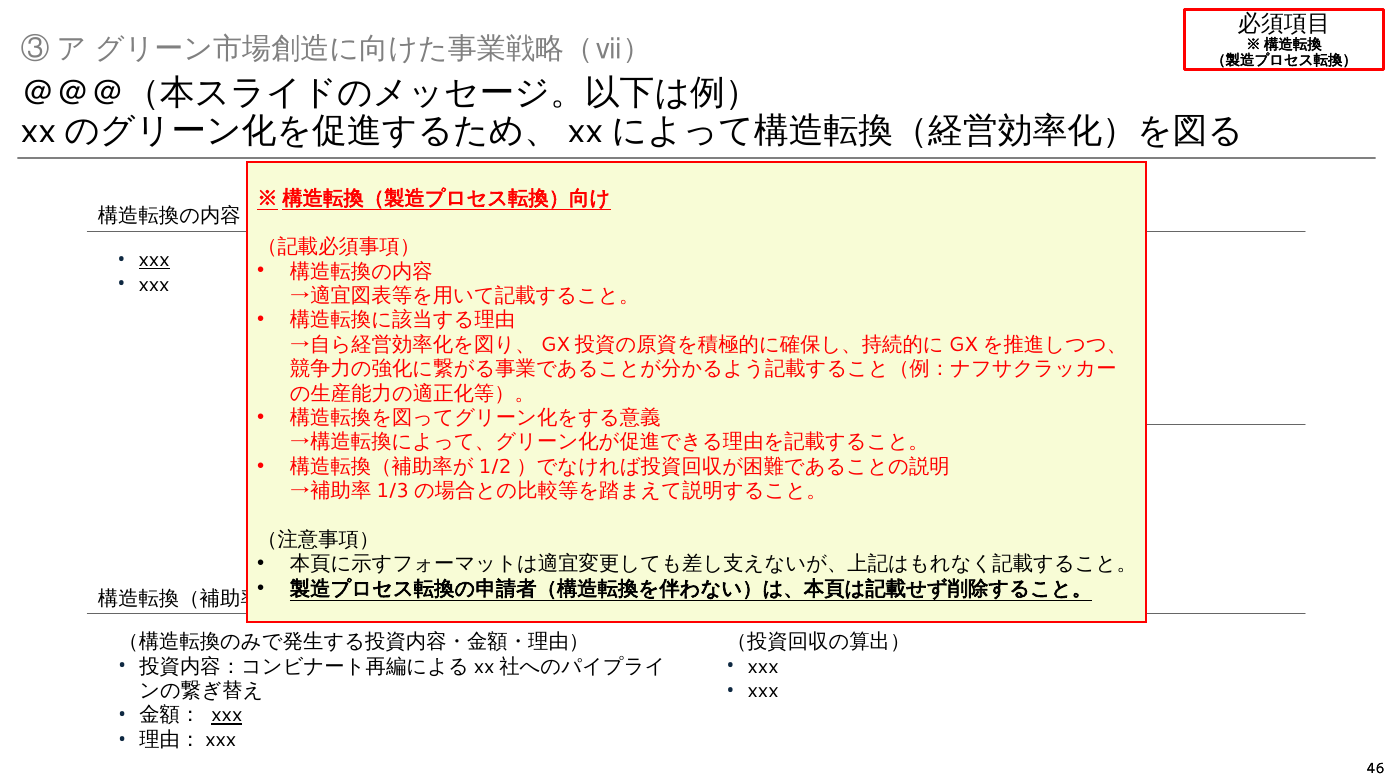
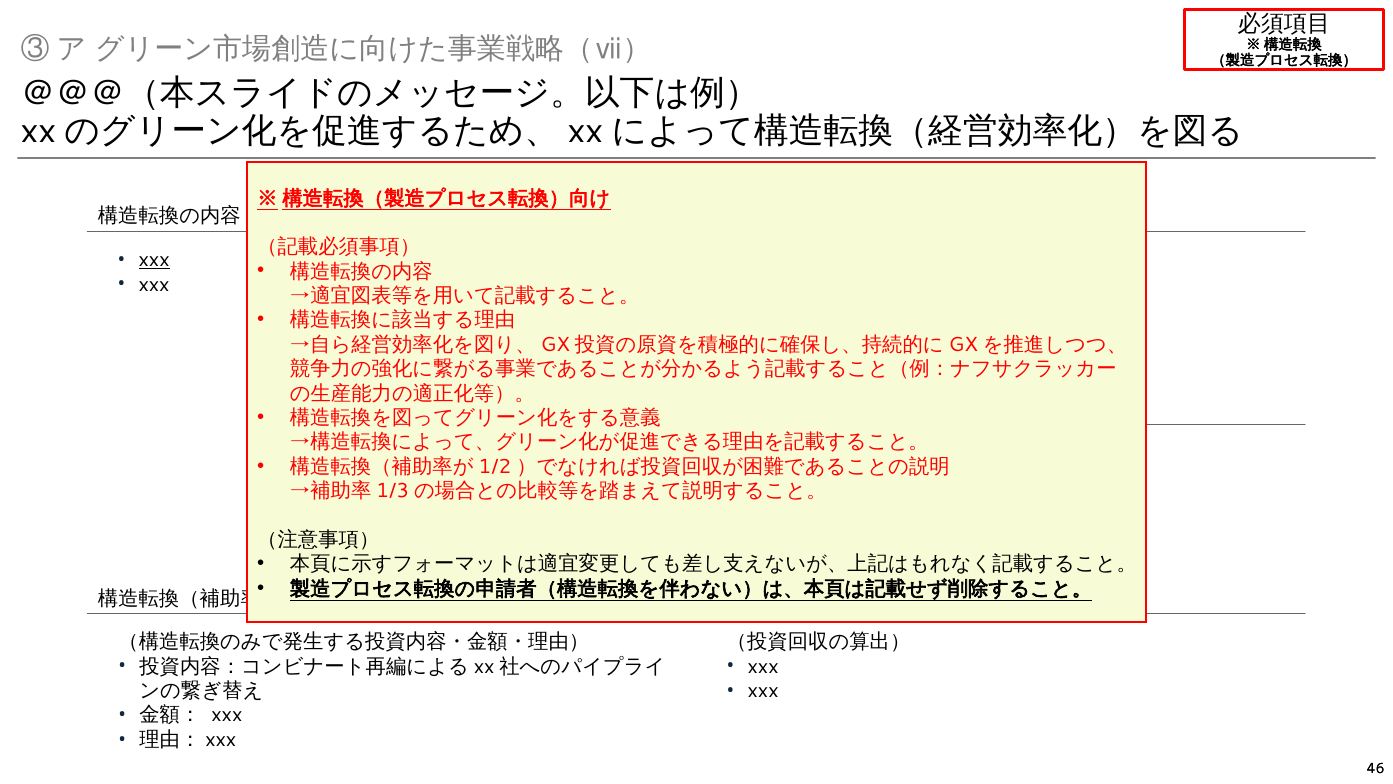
xxx at (227, 715) underline: present -> none
